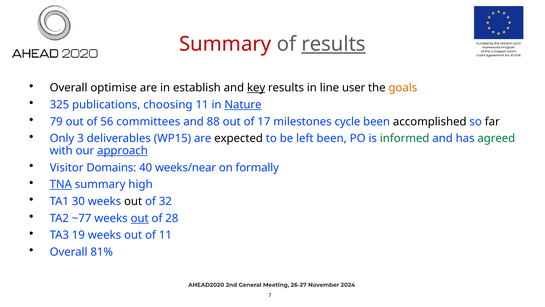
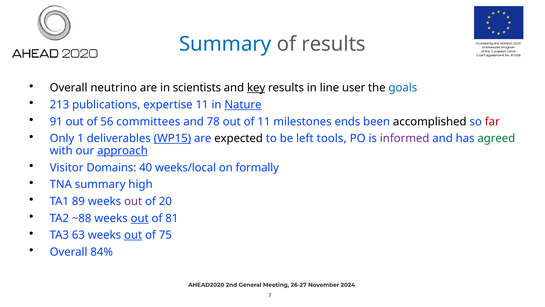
Summary at (225, 44) colour: red -> blue
results at (334, 44) underline: present -> none
optimise: optimise -> neutrino
establish: establish -> scientists
goals colour: orange -> blue
325: 325 -> 213
choosing: choosing -> expertise
79: 79 -> 91
88: 88 -> 78
of 17: 17 -> 11
cycle: cycle -> ends
far colour: black -> red
3: 3 -> 1
WP15 underline: none -> present
left been: been -> tools
informed colour: green -> purple
weeks/near: weeks/near -> weeks/local
TNA underline: present -> none
30: 30 -> 89
out at (133, 201) colour: black -> purple
32: 32 -> 20
~77: ~77 -> ~88
28: 28 -> 81
19: 19 -> 63
out at (133, 235) underline: none -> present
of 11: 11 -> 75
81%: 81% -> 84%
